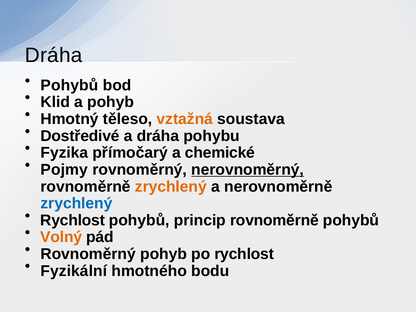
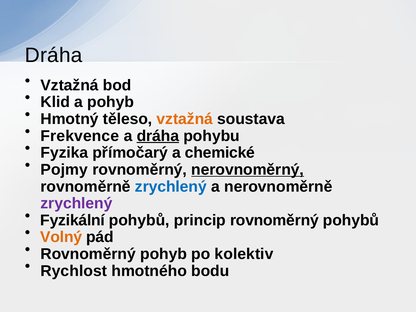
Pohybů at (69, 85): Pohybů -> Vztažná
Dostředivé: Dostředivé -> Frekvence
dráha at (158, 136) underline: none -> present
zrychlený at (171, 187) colour: orange -> blue
zrychlený at (76, 203) colour: blue -> purple
Rychlost at (73, 220): Rychlost -> Fyzikální
princip rovnoměrně: rovnoměrně -> rovnoměrný
po rychlost: rychlost -> kolektiv
Fyzikální: Fyzikální -> Rychlost
